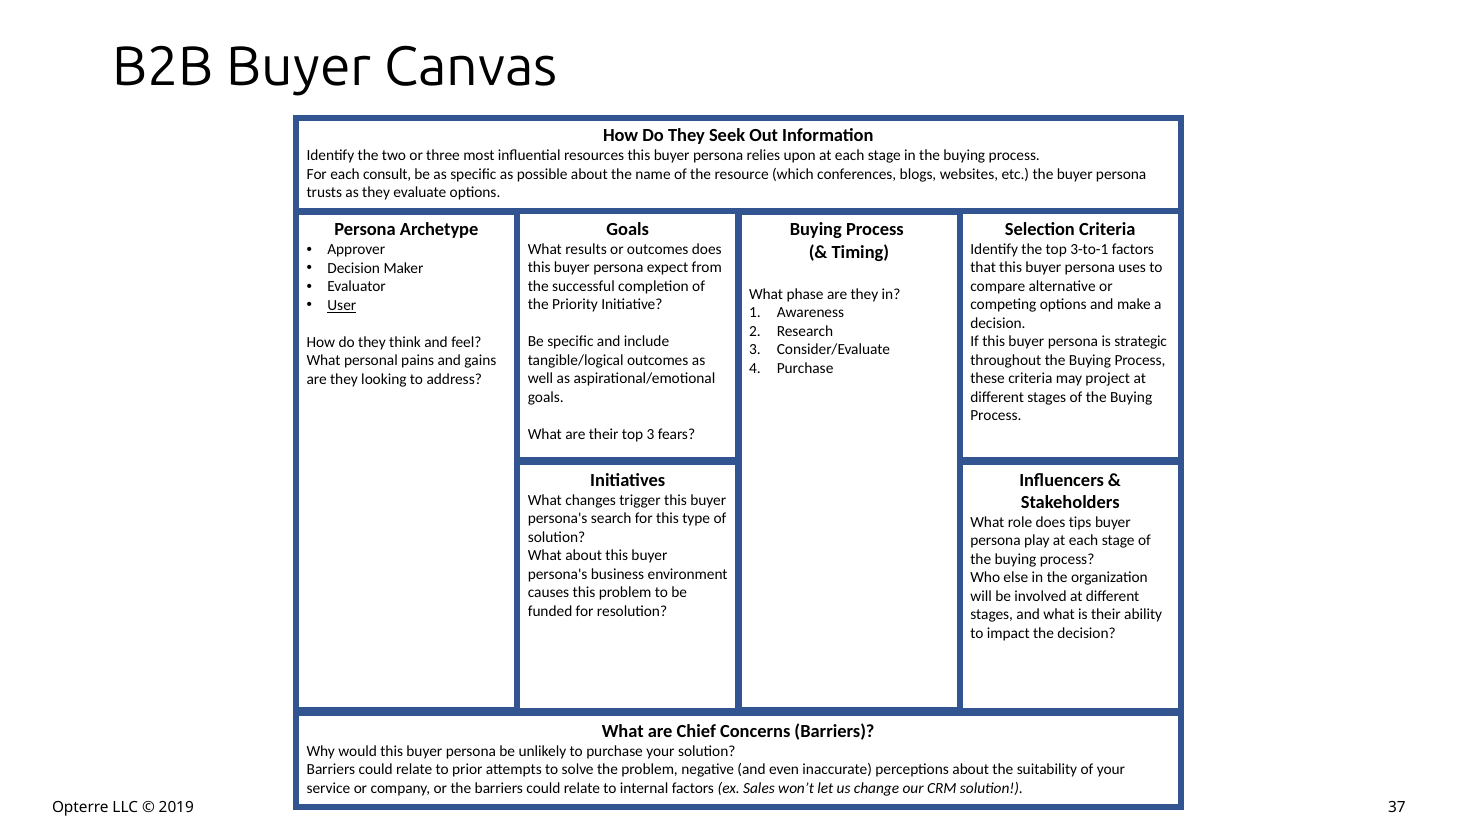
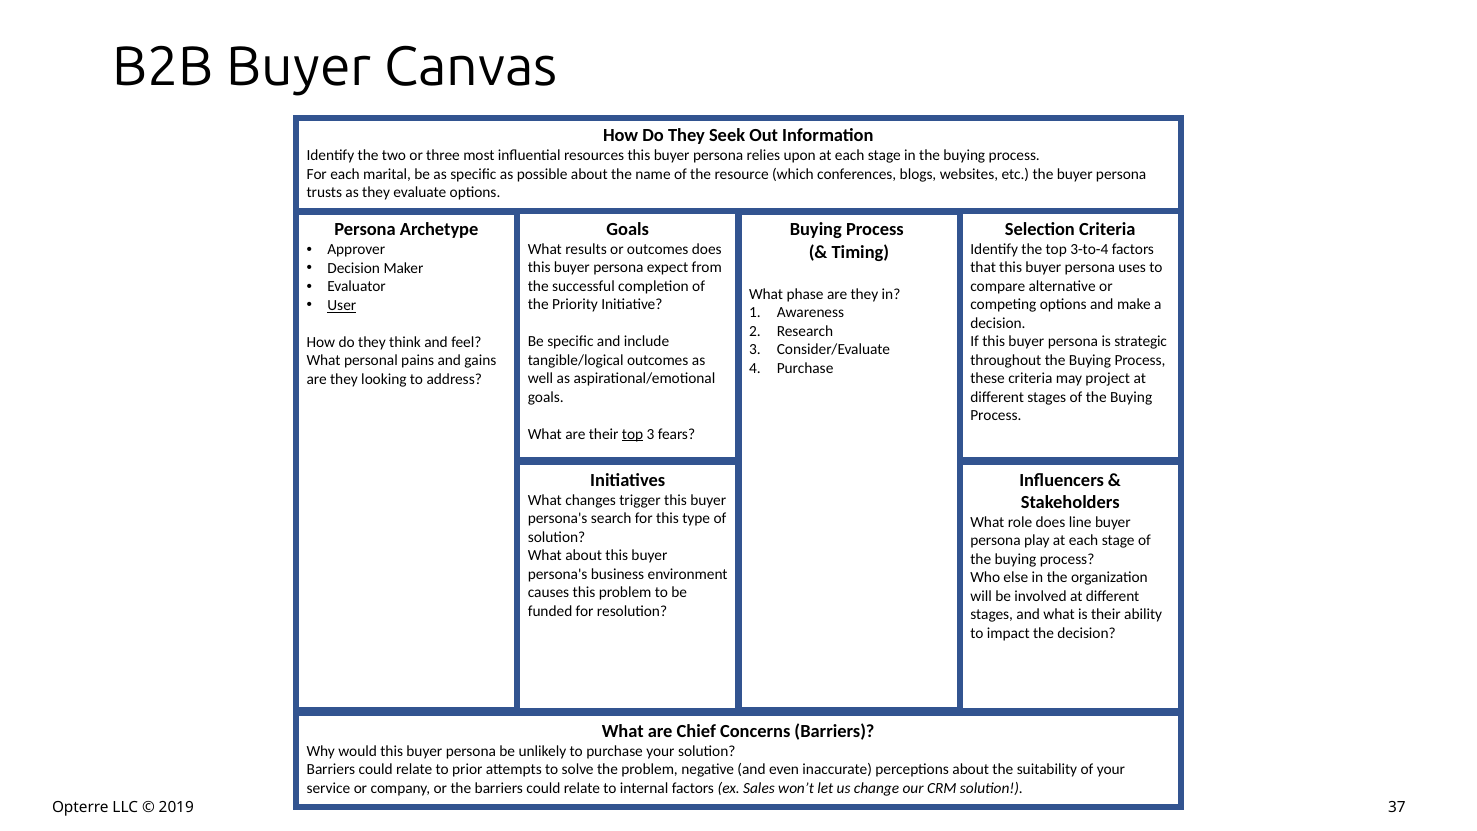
consult: consult -> marital
3-to-1: 3-to-1 -> 3-to-4
top at (633, 434) underline: none -> present
tips: tips -> line
